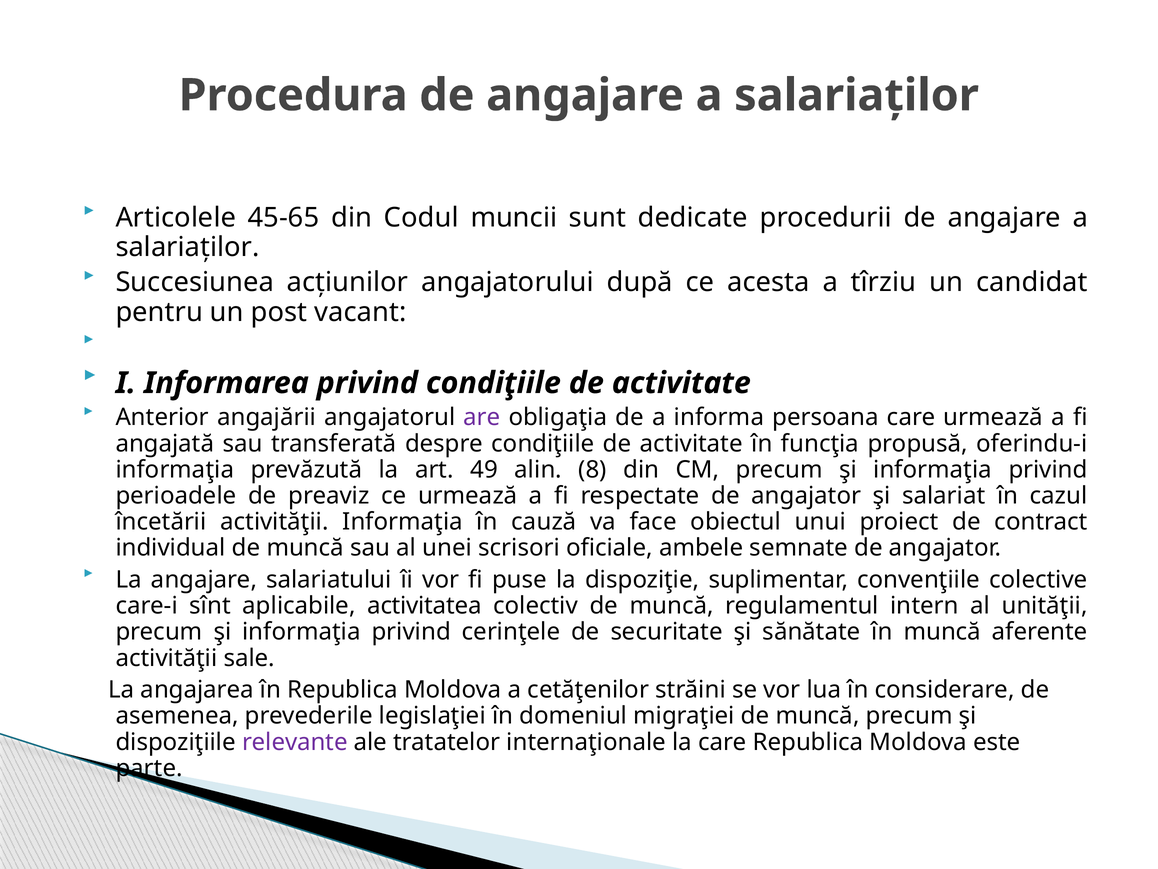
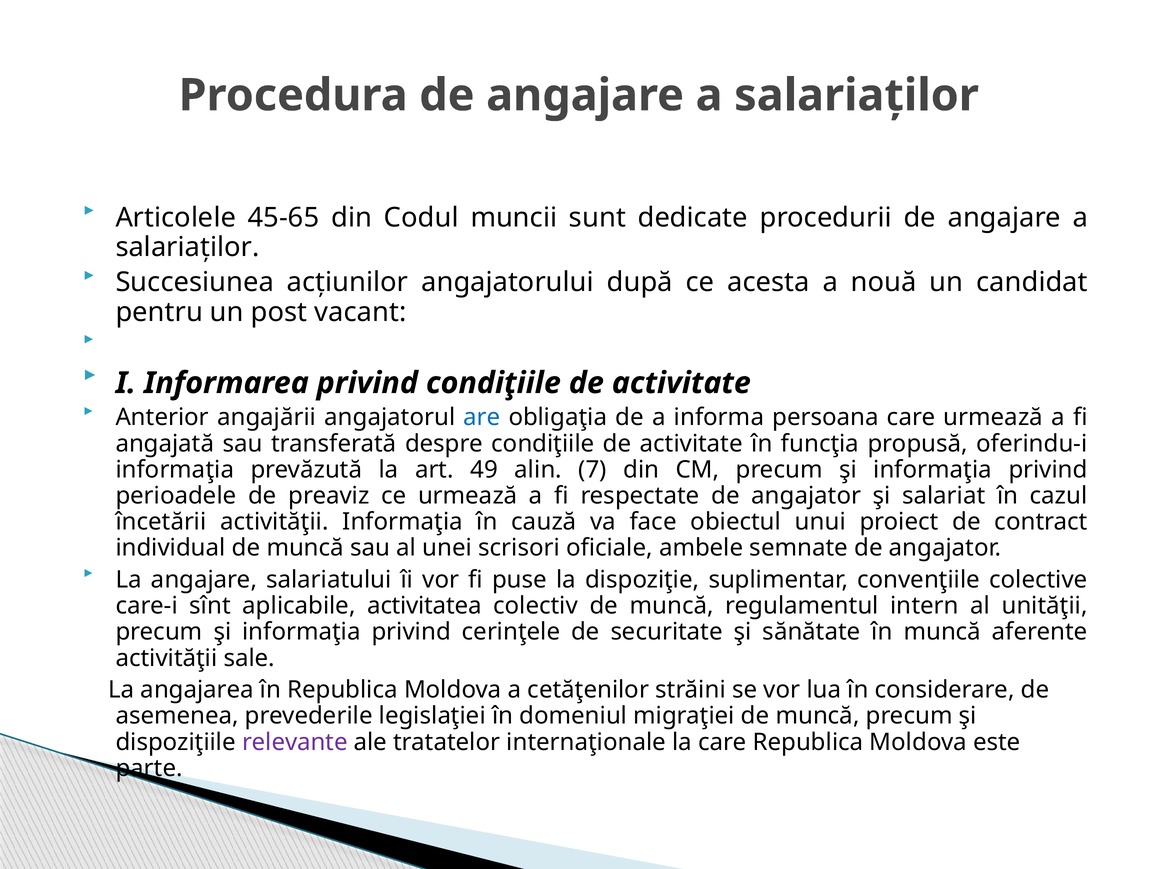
tîrziu: tîrziu -> nouă
are colour: purple -> blue
8: 8 -> 7
